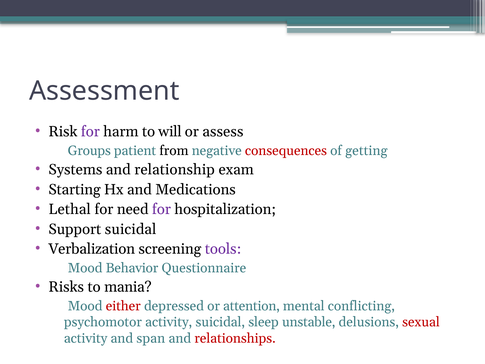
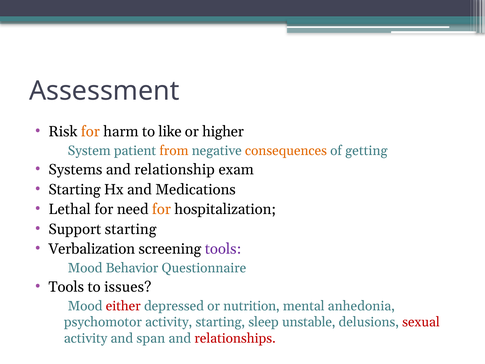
for at (90, 132) colour: purple -> orange
will: will -> like
assess: assess -> higher
Groups: Groups -> System
from colour: black -> orange
consequences colour: red -> orange
for at (161, 209) colour: purple -> orange
Support suicidal: suicidal -> starting
Risks at (66, 287): Risks -> Tools
mania: mania -> issues
attention: attention -> nutrition
conflicting: conflicting -> anhedonia
activity suicidal: suicidal -> starting
